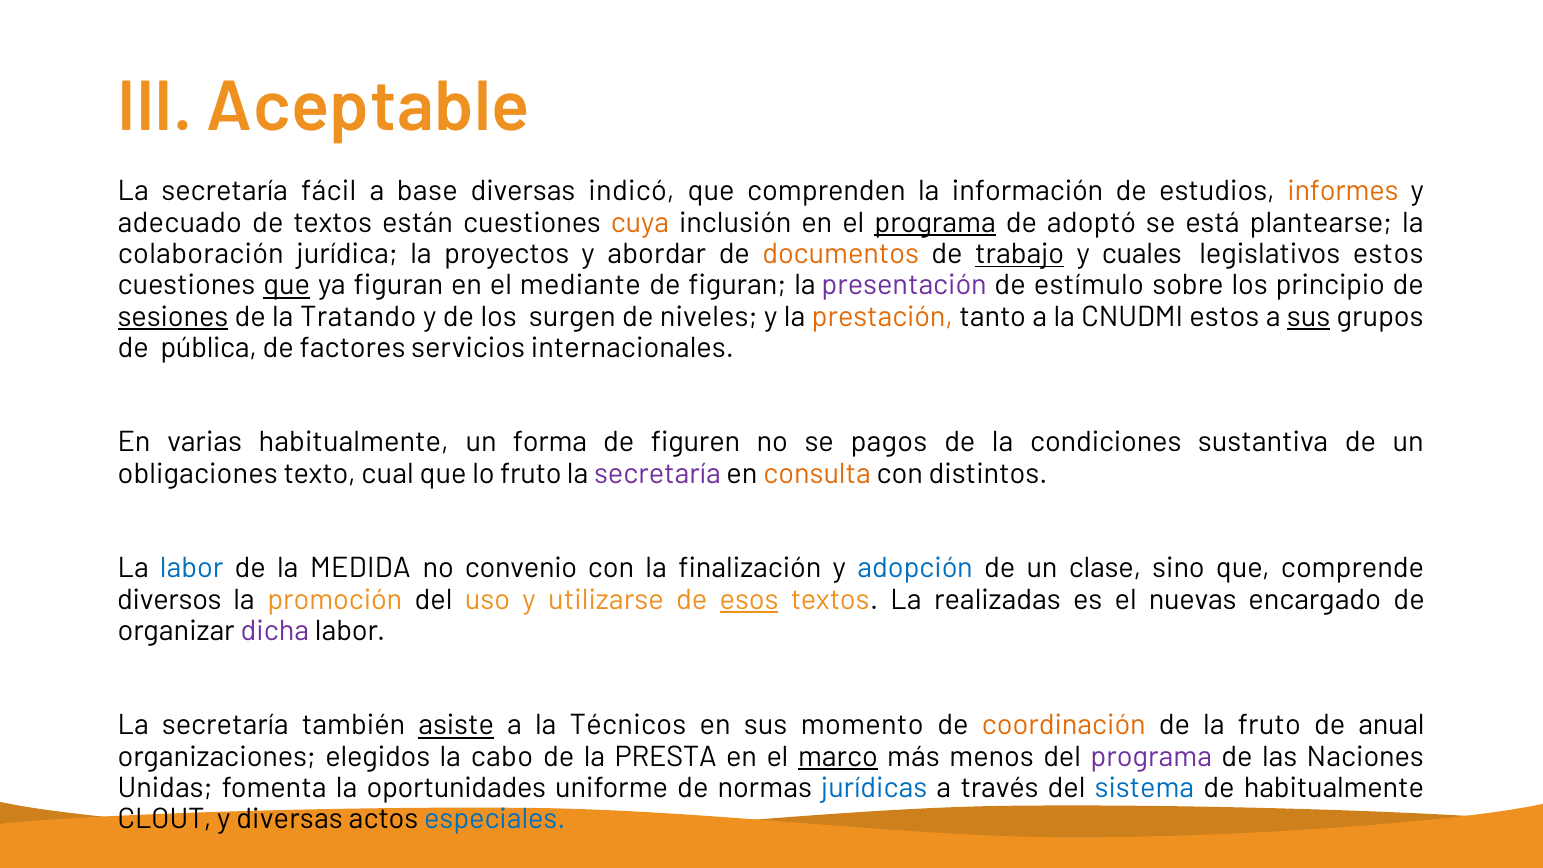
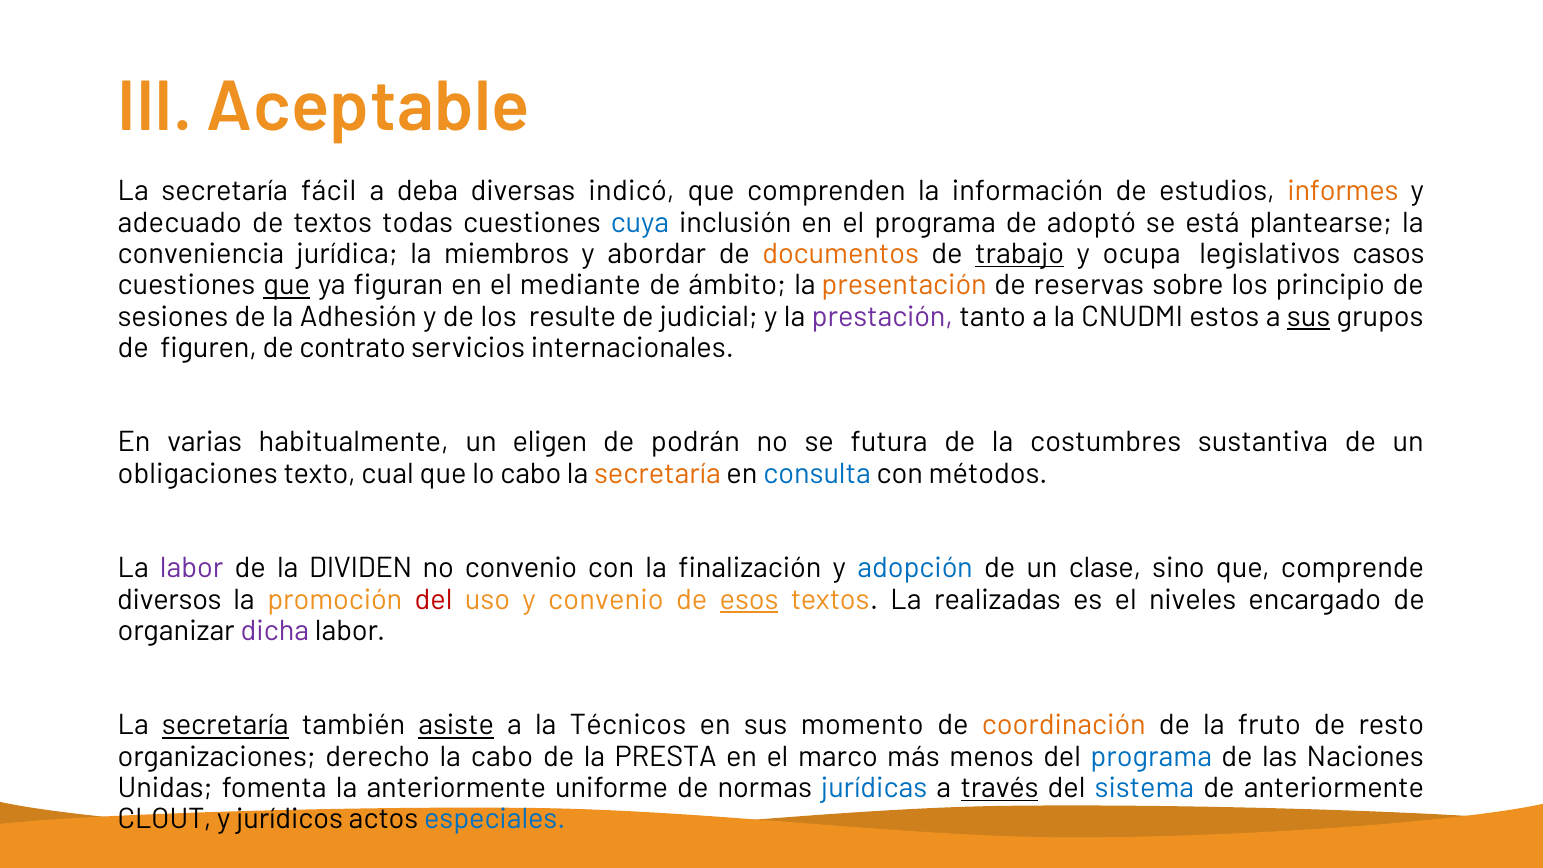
base: base -> deba
están: están -> todas
cuya colour: orange -> blue
programa at (935, 223) underline: present -> none
colaboración: colaboración -> conveniencia
proyectos: proyectos -> miembros
cuales: cuales -> ocupa
legislativos estos: estos -> casos
de figuran: figuran -> ámbito
presentación colour: purple -> orange
estímulo: estímulo -> reservas
sesiones underline: present -> none
Tratando: Tratando -> Adhesión
surgen: surgen -> resulte
niveles: niveles -> judicial
prestación colour: orange -> purple
pública: pública -> figuren
factores: factores -> contrato
forma: forma -> eligen
figuren: figuren -> podrán
pagos: pagos -> futura
condiciones: condiciones -> costumbres
lo fruto: fruto -> cabo
secretaría at (657, 474) colour: purple -> orange
consulta colour: orange -> blue
distintos: distintos -> métodos
labor at (192, 568) colour: blue -> purple
MEDIDA: MEDIDA -> DIVIDEN
del at (434, 600) colour: black -> red
y utilizarse: utilizarse -> convenio
nuevas: nuevas -> niveles
secretaría at (225, 725) underline: none -> present
anual: anual -> resto
elegidos: elegidos -> derecho
marco underline: present -> none
programa at (1151, 757) colour: purple -> blue
la oportunidades: oportunidades -> anteriormente
través underline: none -> present
de habitualmente: habitualmente -> anteriormente
y diversas: diversas -> jurídicos
